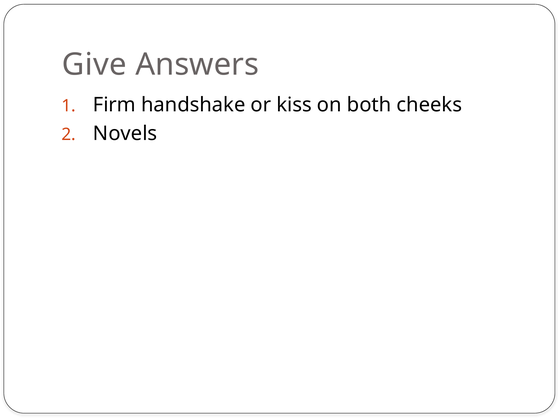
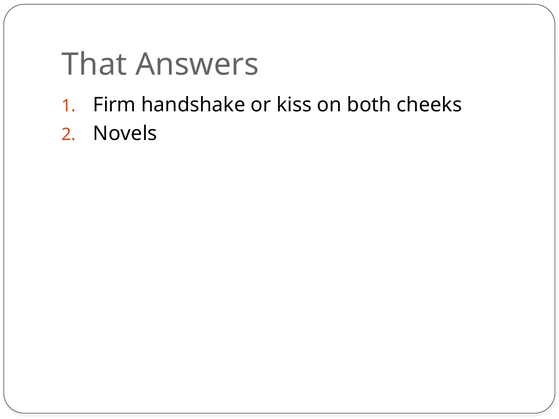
Give: Give -> That
